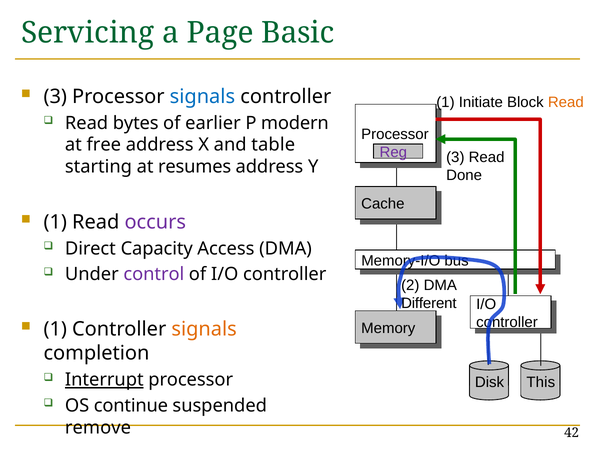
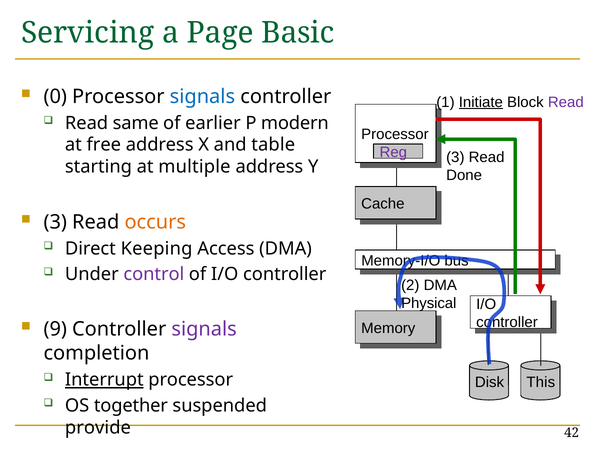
3 at (55, 96): 3 -> 0
Initiate underline: none -> present
Read at (566, 102) colour: orange -> purple
bytes: bytes -> same
resumes: resumes -> multiple
1 at (55, 222): 1 -> 3
occurs colour: purple -> orange
Capacity: Capacity -> Keeping
Different: Different -> Physical
1 at (55, 329): 1 -> 9
signals at (204, 329) colour: orange -> purple
continue: continue -> together
remove: remove -> provide
